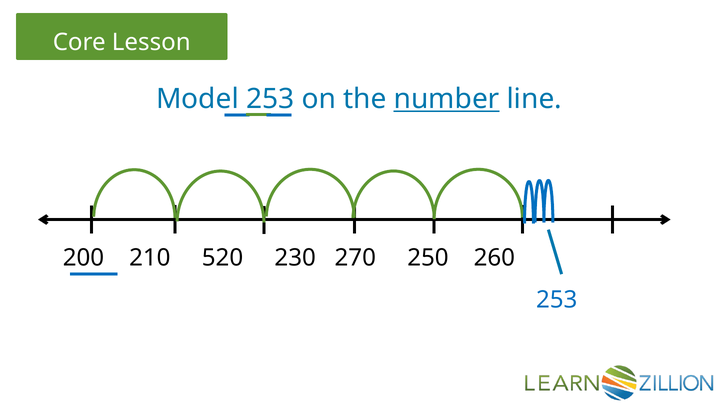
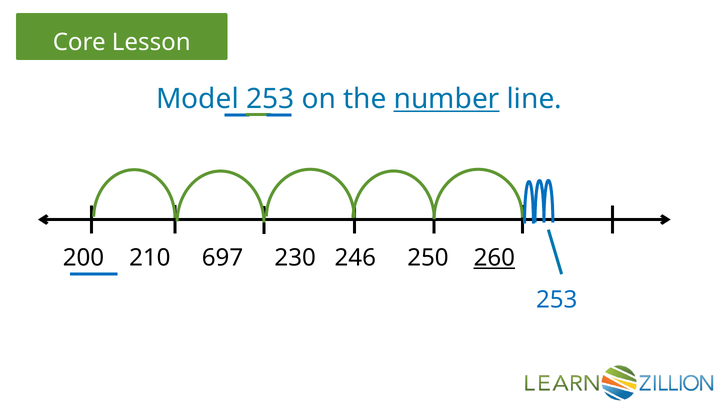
520: 520 -> 697
270: 270 -> 246
260 underline: none -> present
